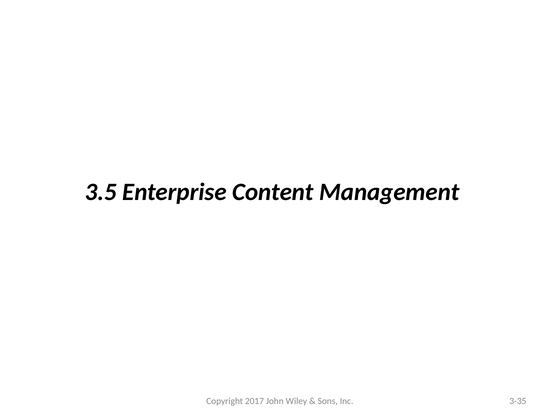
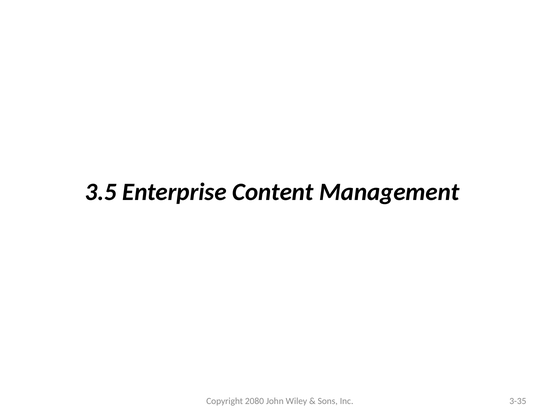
2017: 2017 -> 2080
